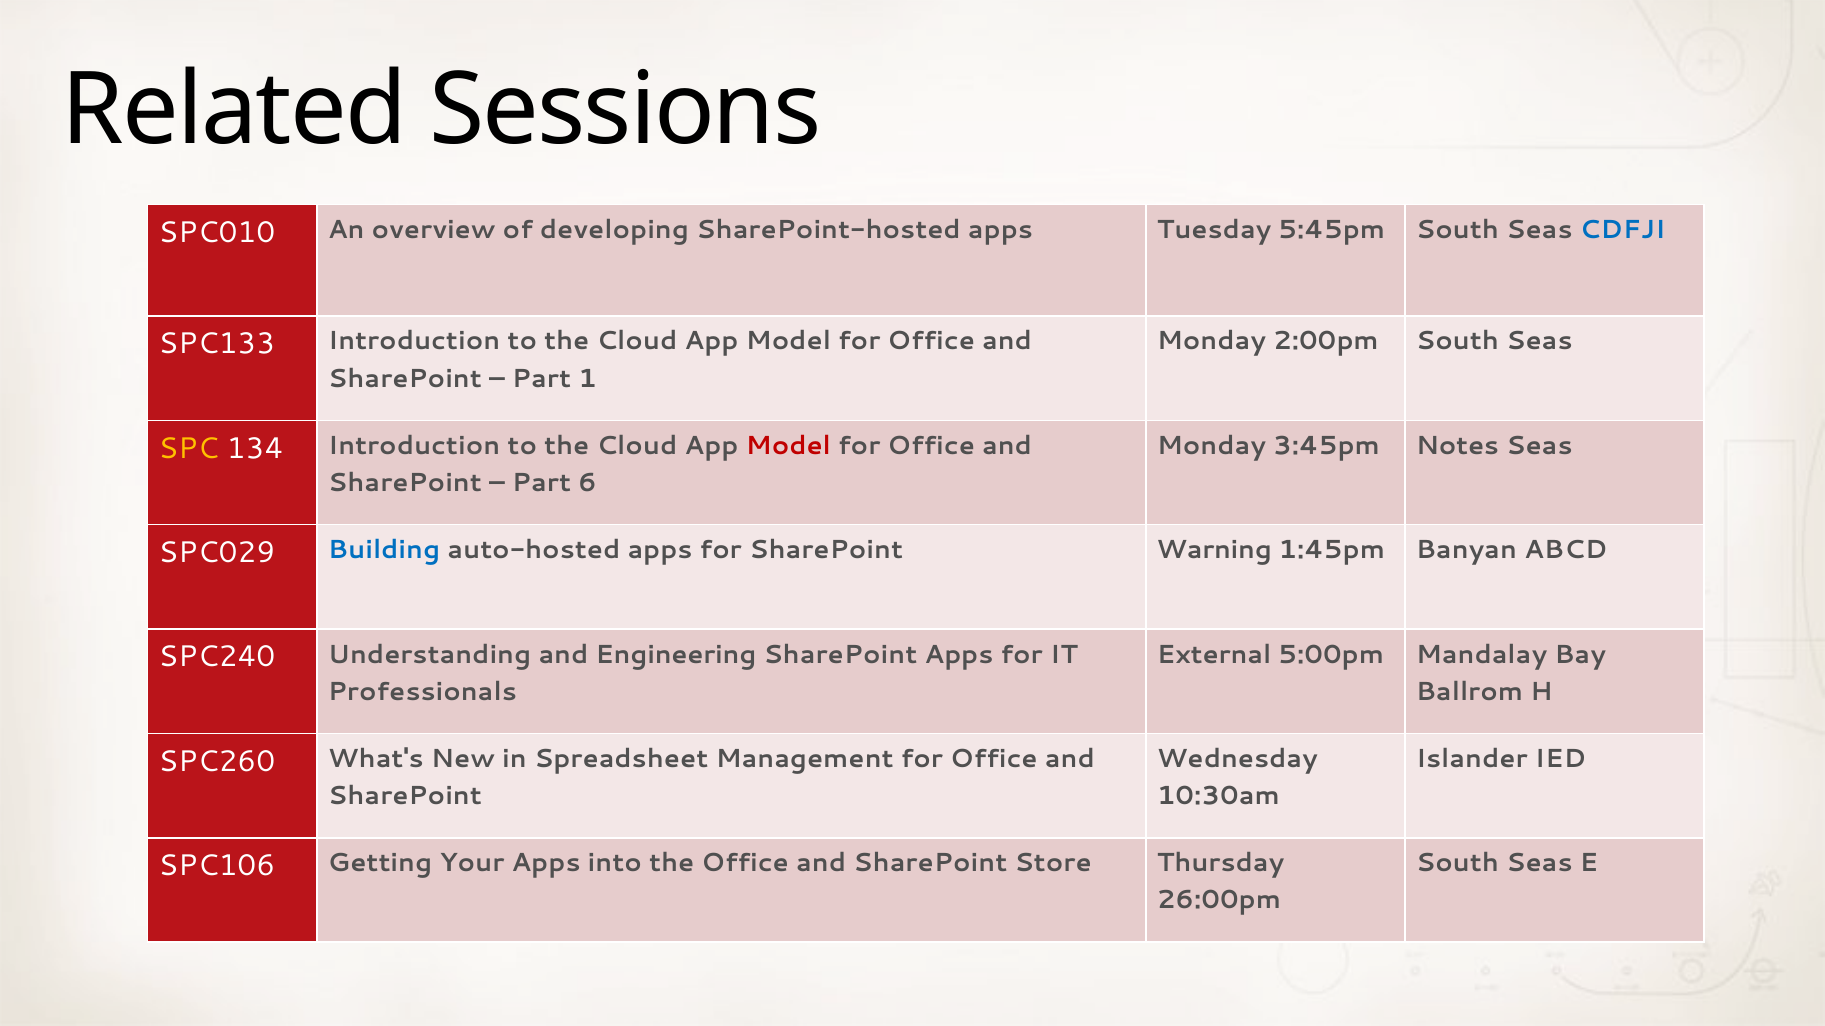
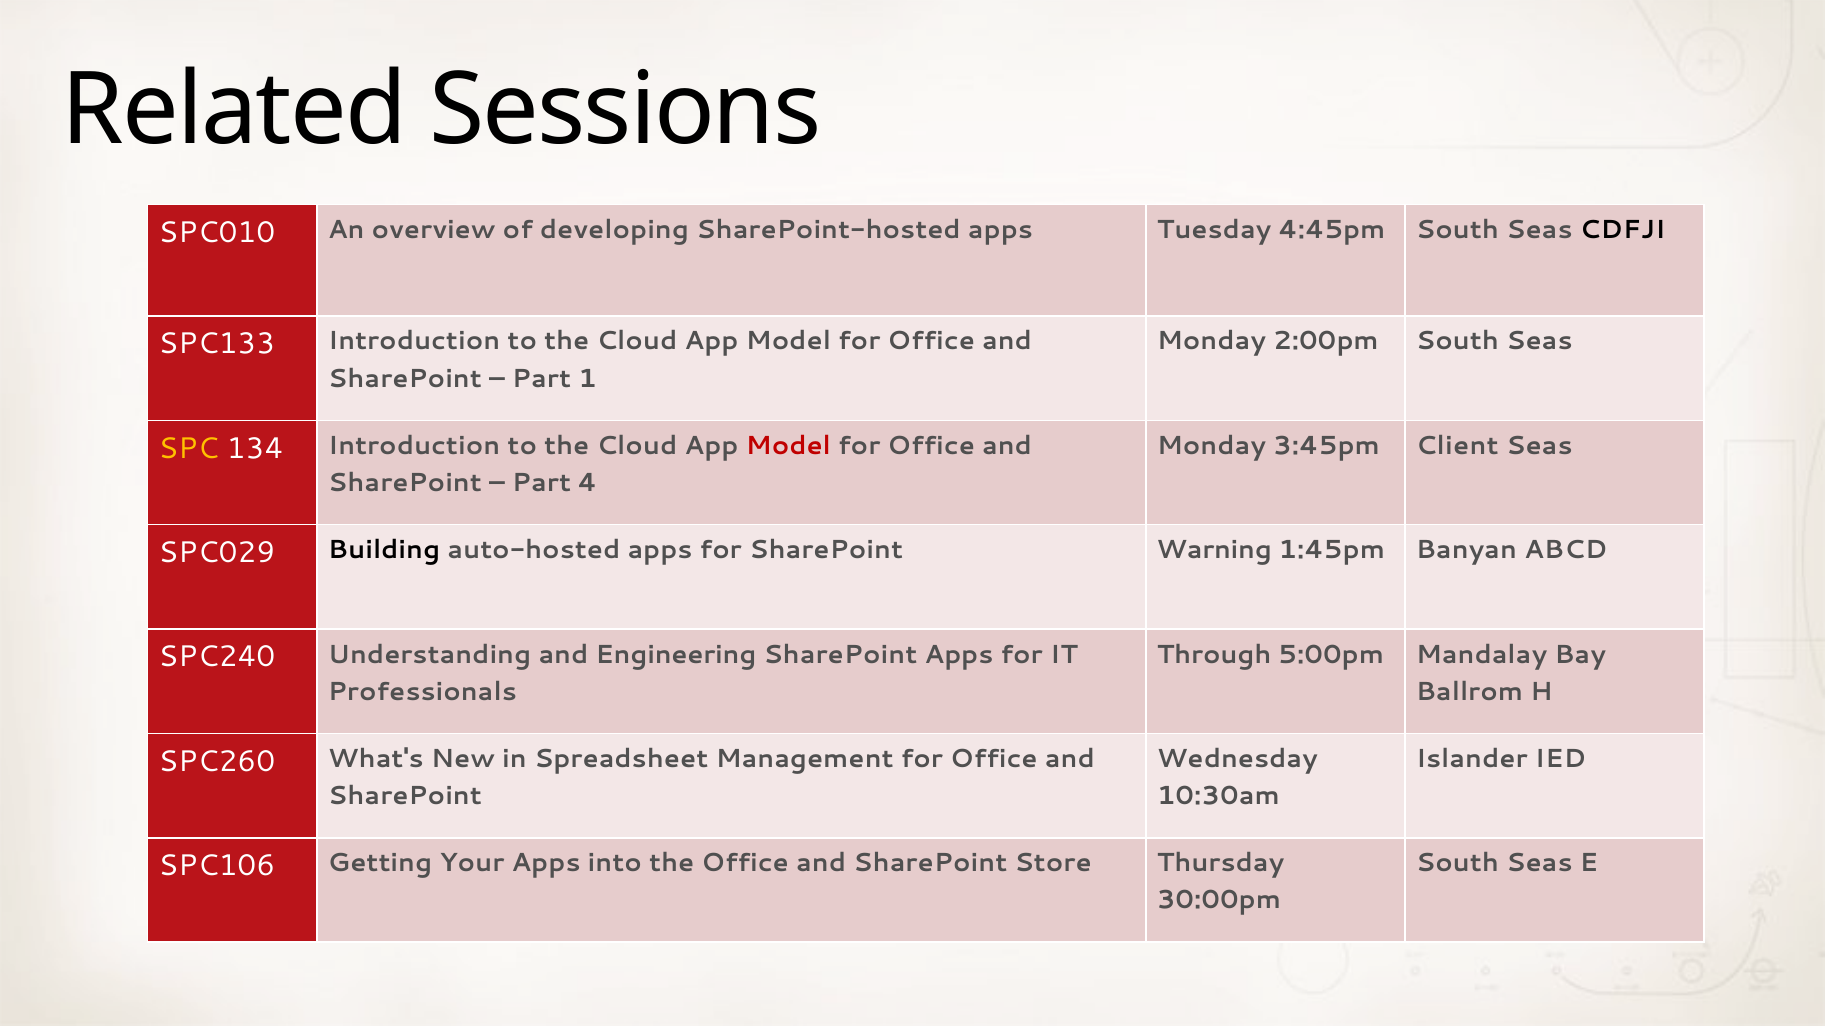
5:45pm: 5:45pm -> 4:45pm
CDFJI colour: blue -> black
Notes: Notes -> Client
6: 6 -> 4
Building colour: blue -> black
External: External -> Through
26:00pm: 26:00pm -> 30:00pm
